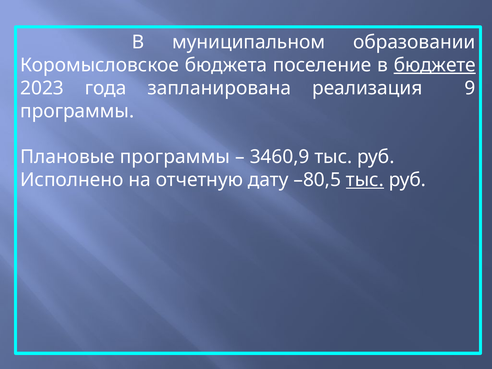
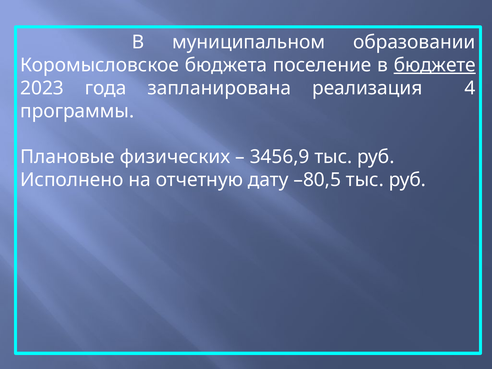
9: 9 -> 4
Плановые программы: программы -> физических
3460,9: 3460,9 -> 3456,9
тыс at (365, 180) underline: present -> none
